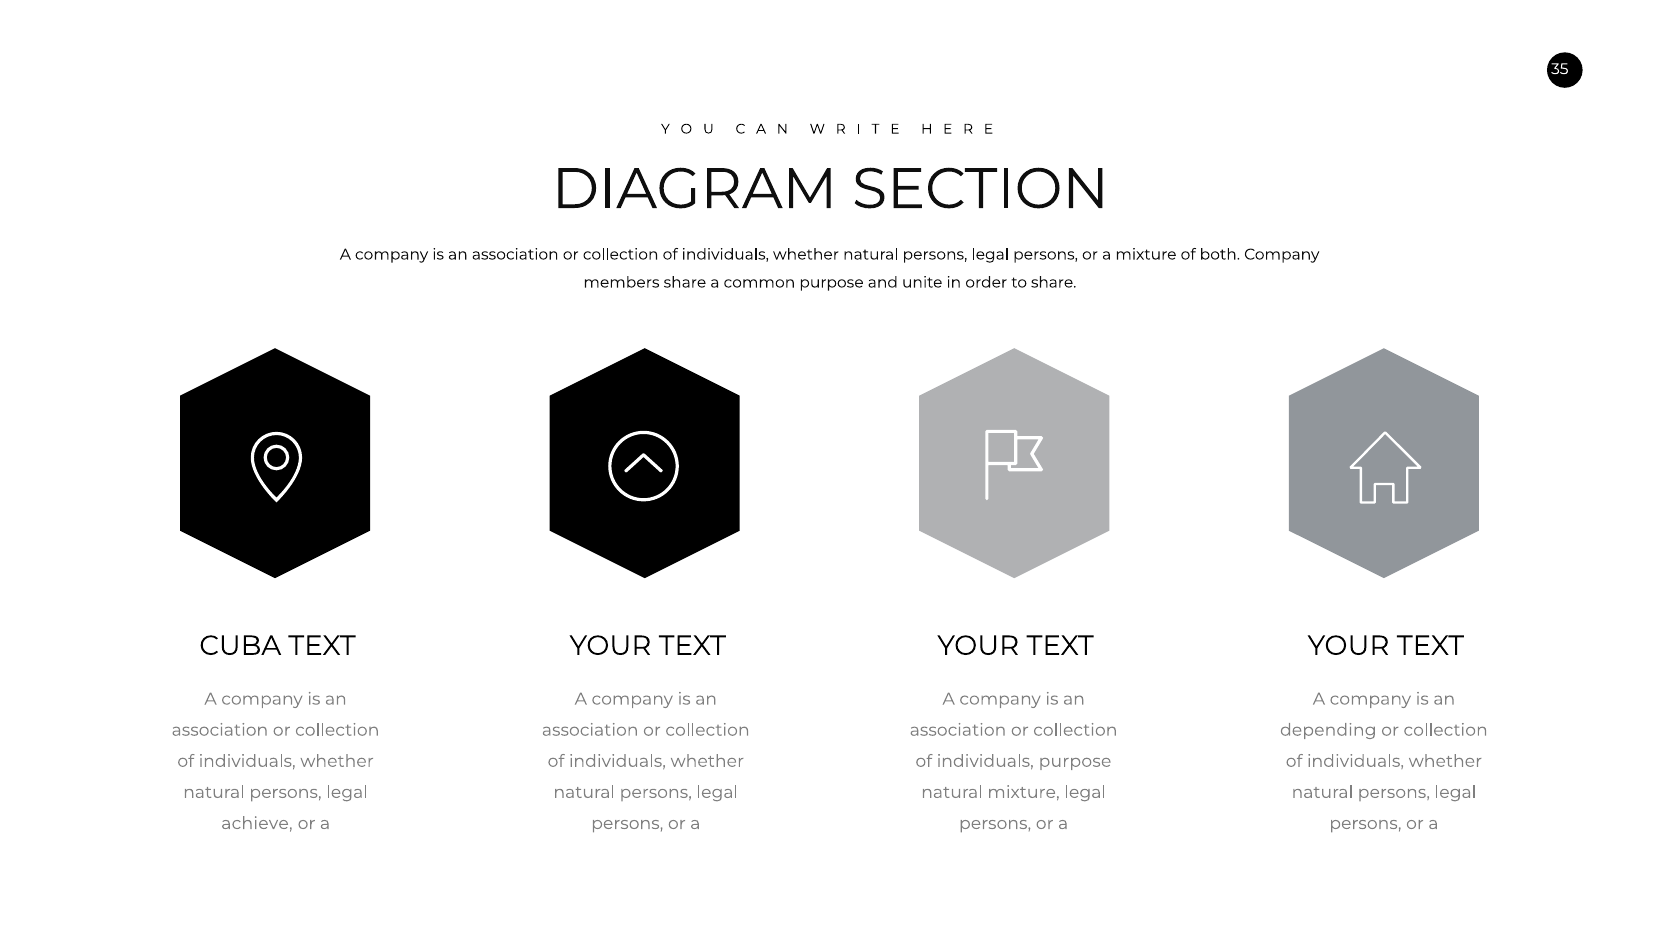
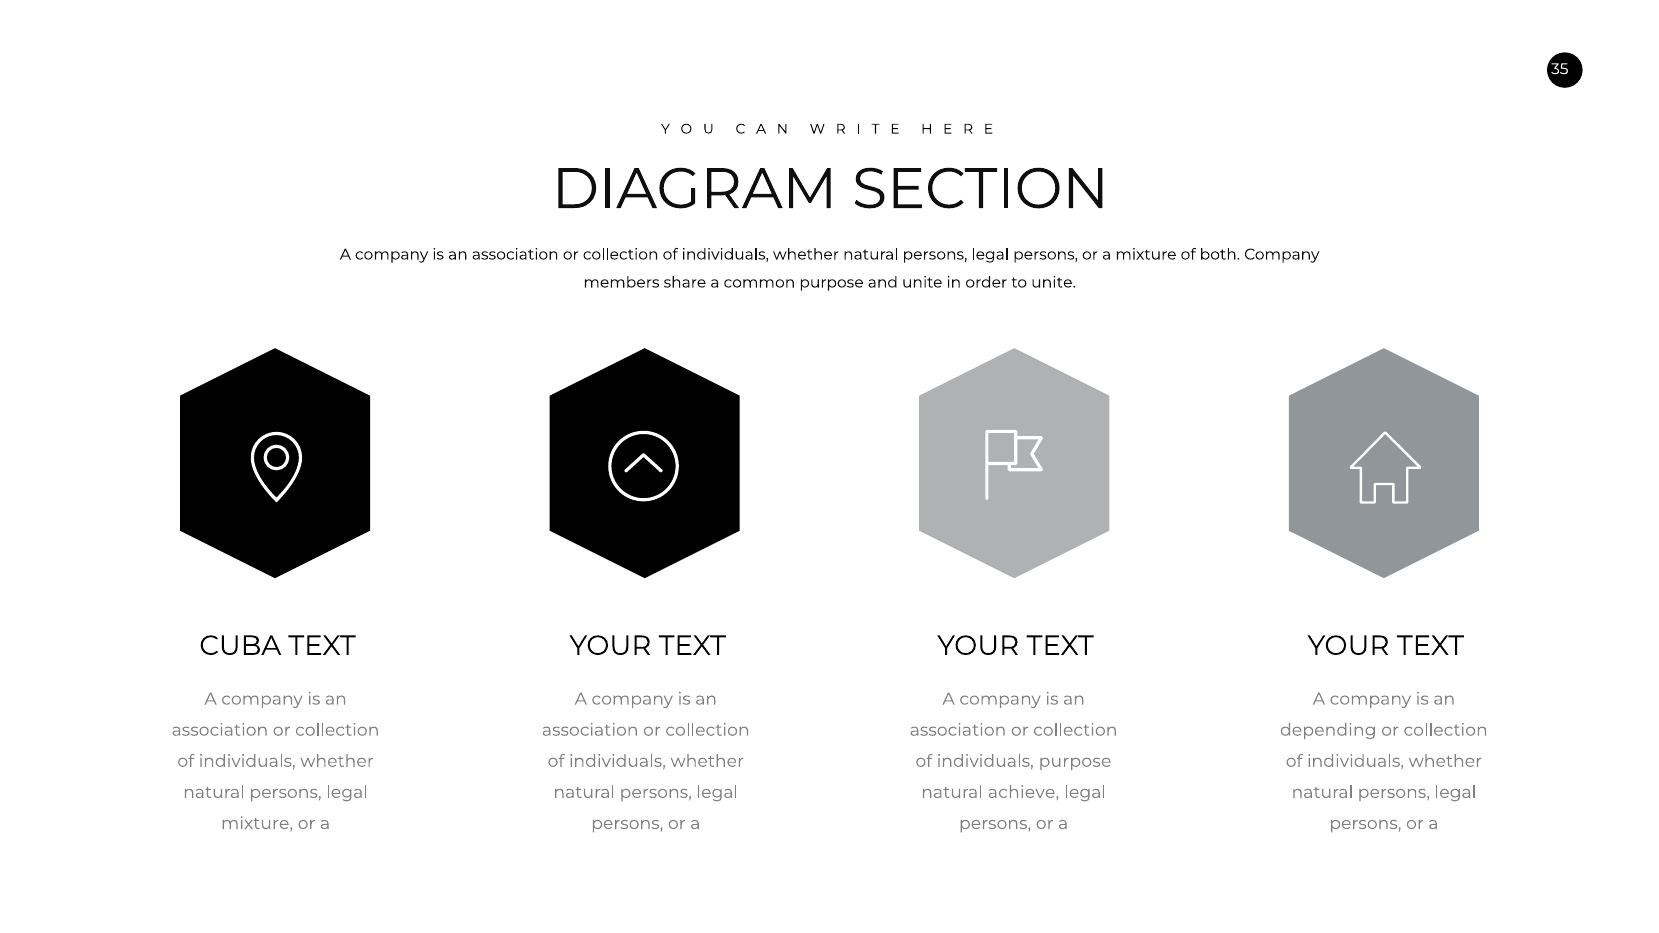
to share: share -> unite
natural mixture: mixture -> achieve
achieve at (257, 824): achieve -> mixture
